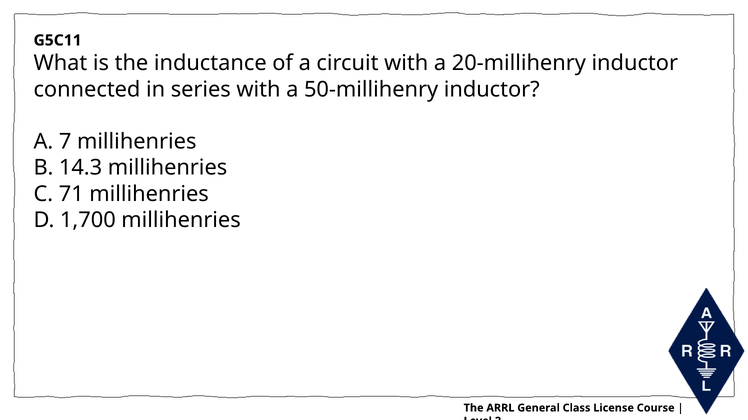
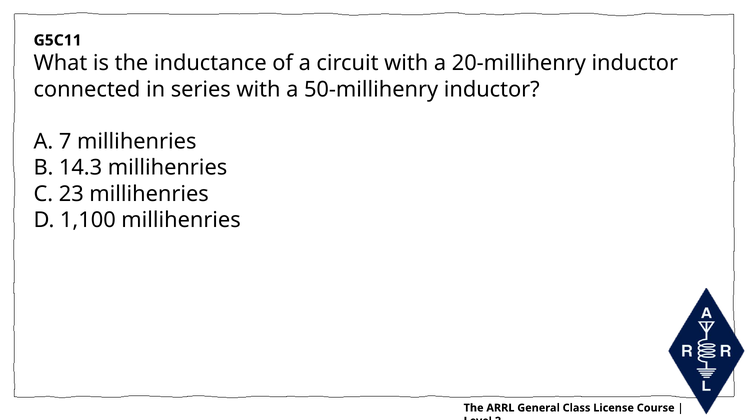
71: 71 -> 23
1,700: 1,700 -> 1,100
